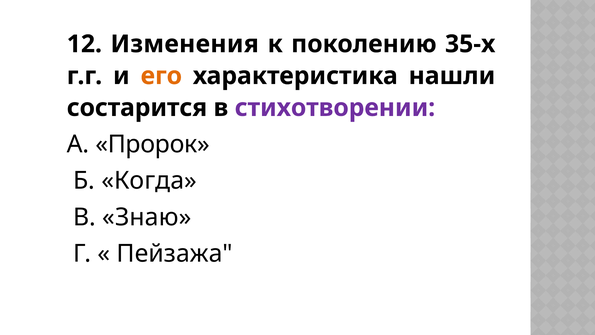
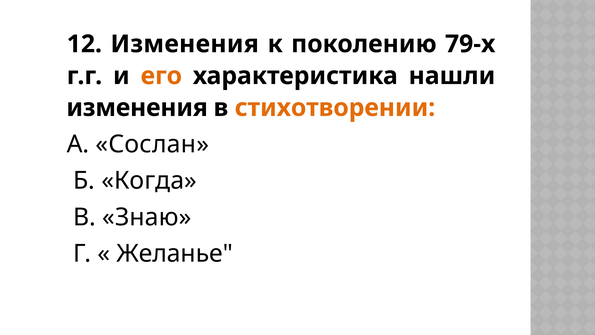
35-х: 35-х -> 79-х
состарится at (137, 108): состарится -> изменения
стихотворении colour: purple -> orange
Пророк: Пророк -> Сослан
Пейзажа: Пейзажа -> Желанье
